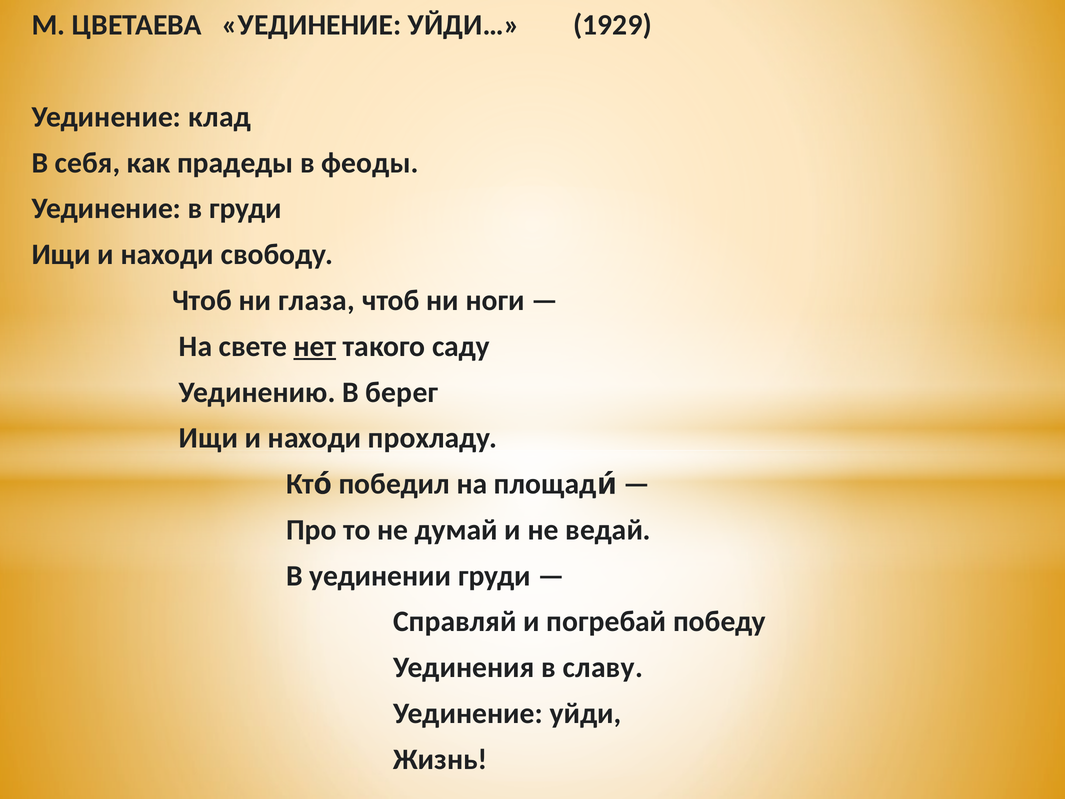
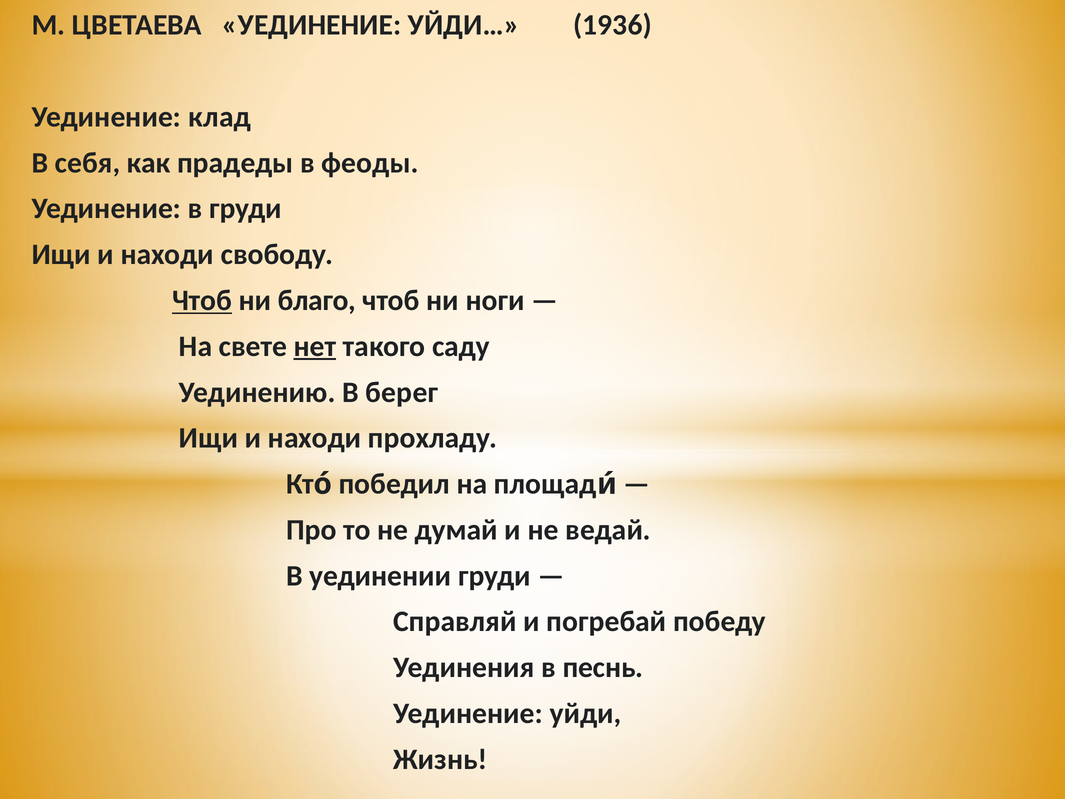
1929: 1929 -> 1936
Чтоб at (202, 300) underline: none -> present
глаза: глаза -> благо
славу: славу -> песнь
